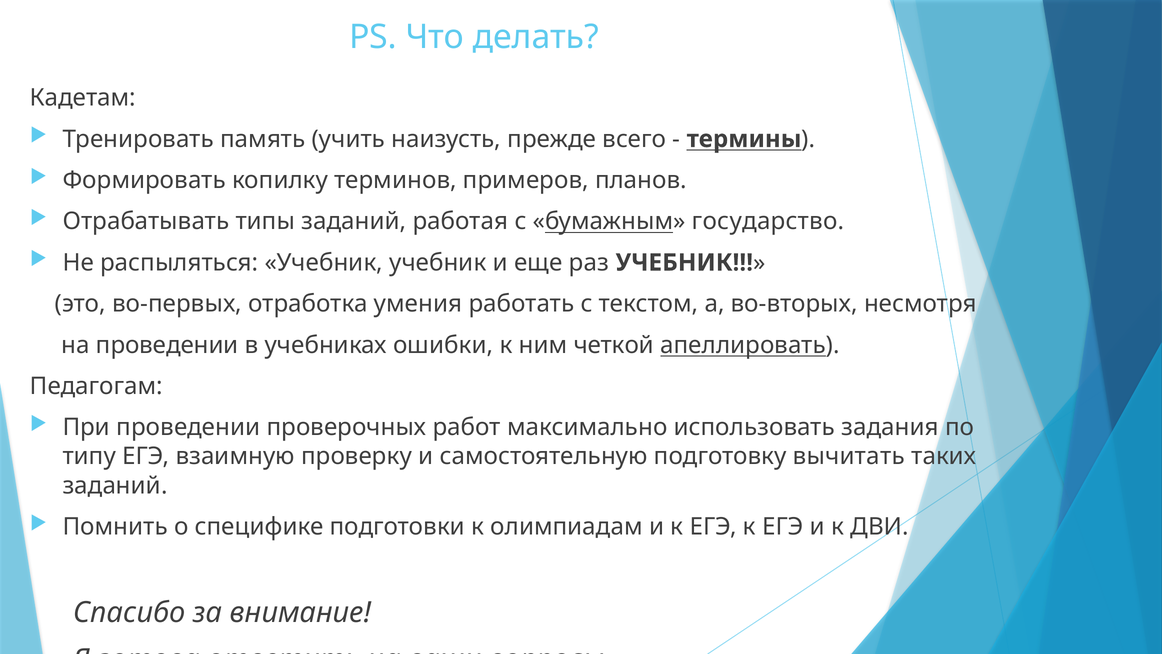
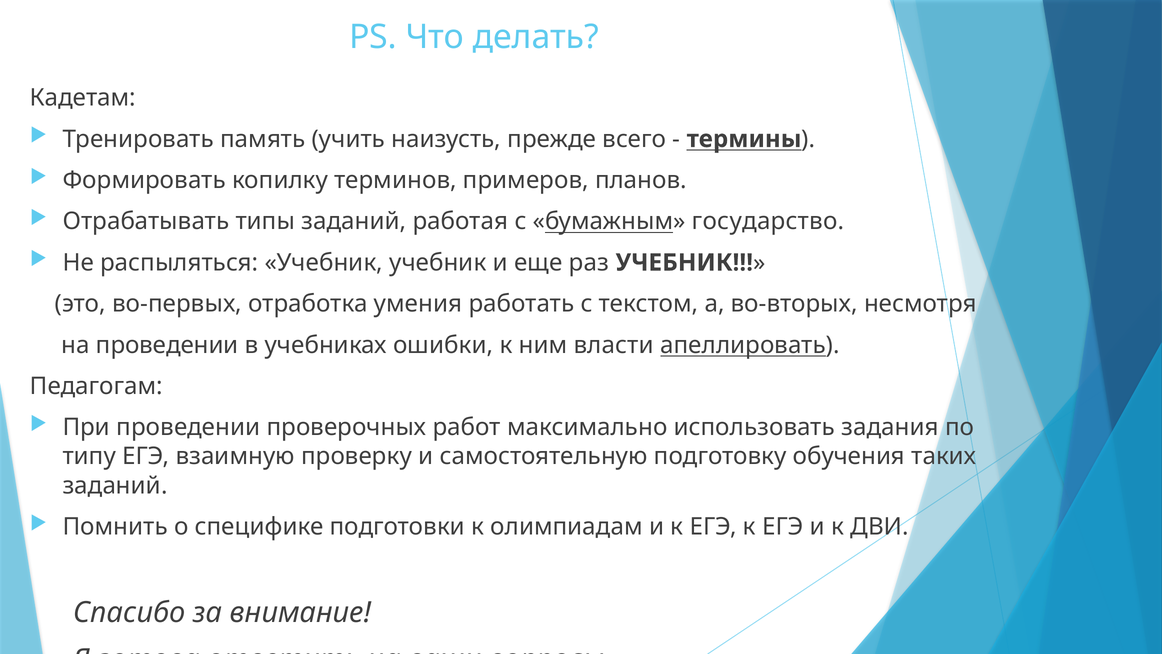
четкой: четкой -> власти
вычитать: вычитать -> обучения
